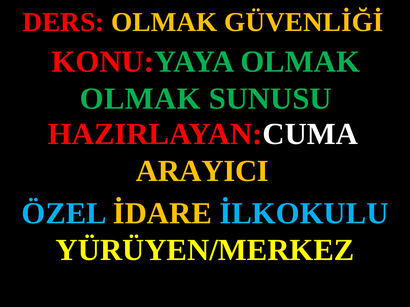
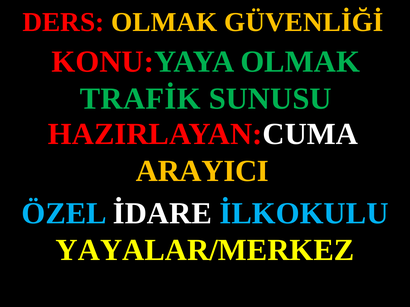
OLMAK at (140, 99): OLMAK -> TRAFİK
İDARE colour: yellow -> white
YÜRÜYEN/MERKEZ: YÜRÜYEN/MERKEZ -> YAYALAR/MERKEZ
